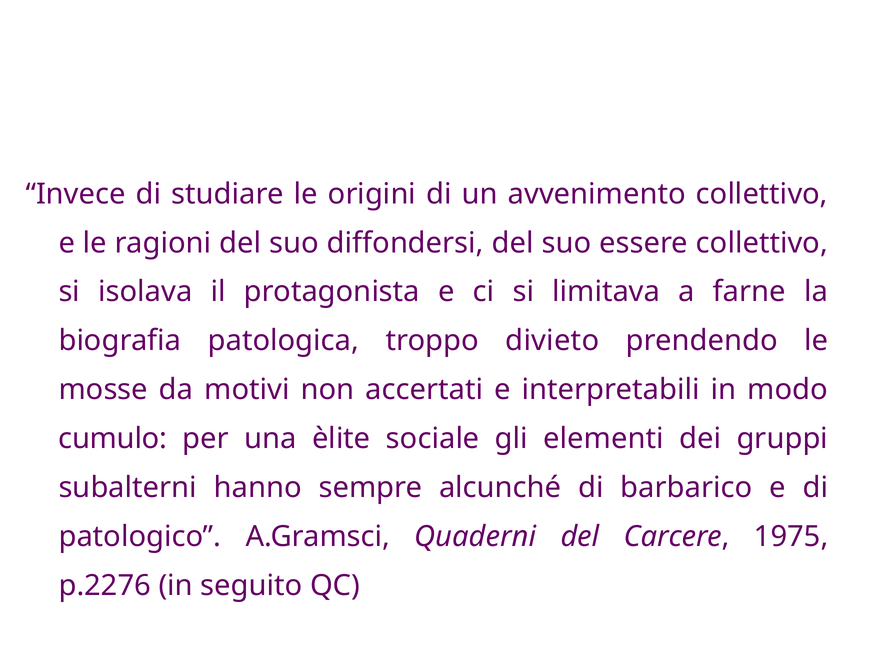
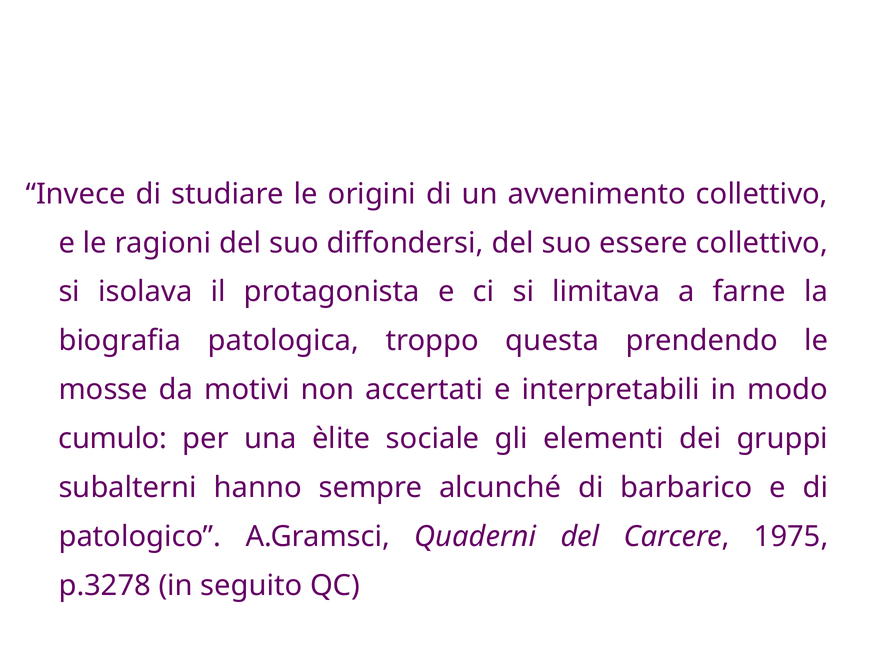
divieto: divieto -> questa
p.2276: p.2276 -> p.3278
